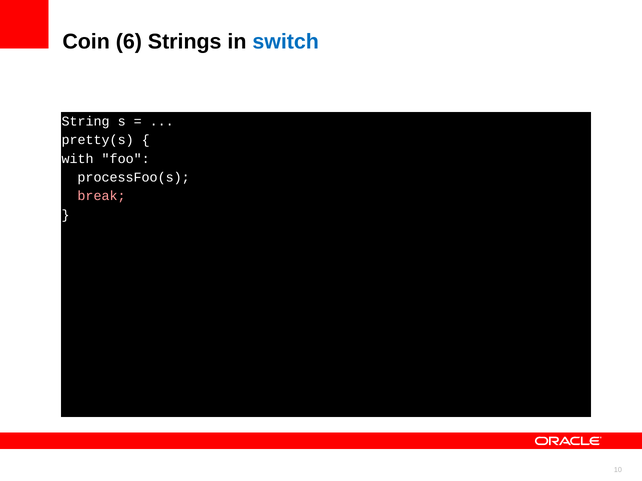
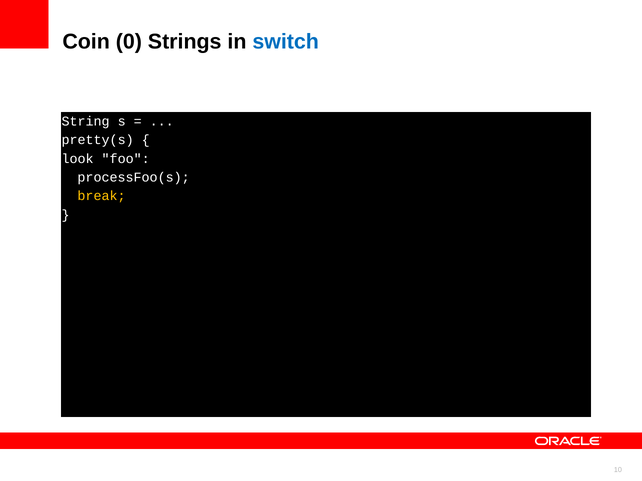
6: 6 -> 0
with: with -> look
break colour: pink -> yellow
